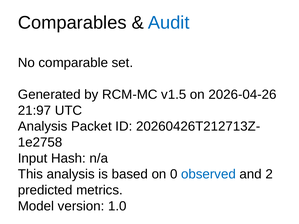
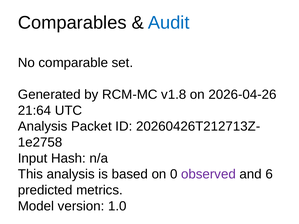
v1.5: v1.5 -> v1.8
21:97: 21:97 -> 21:64
observed colour: blue -> purple
2: 2 -> 6
